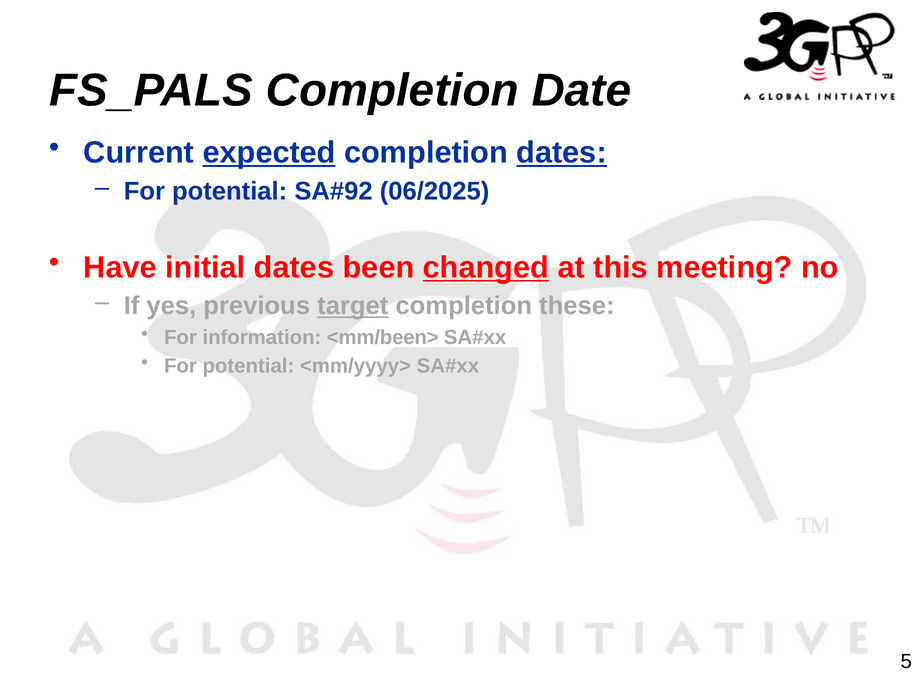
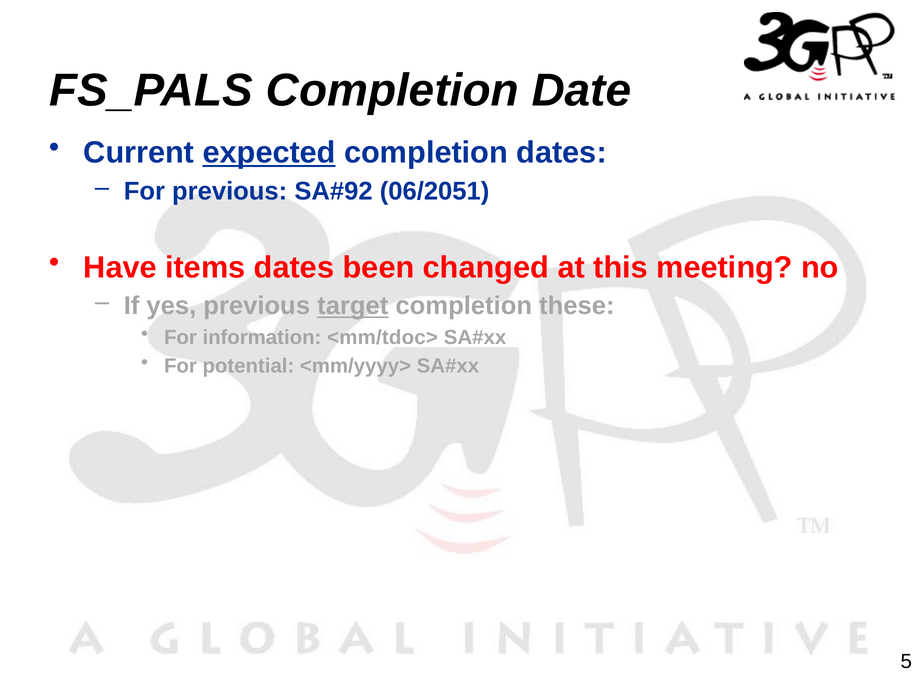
dates at (562, 153) underline: present -> none
potential at (230, 191): potential -> previous
06/2025: 06/2025 -> 06/2051
initial: initial -> items
changed underline: present -> none
<mm/been>: <mm/been> -> <mm/tdoc>
